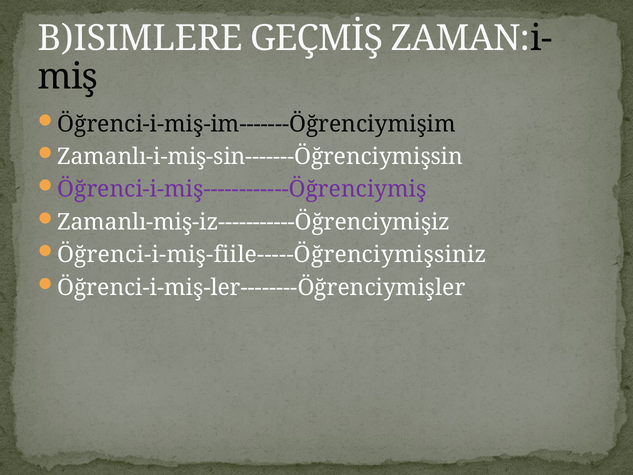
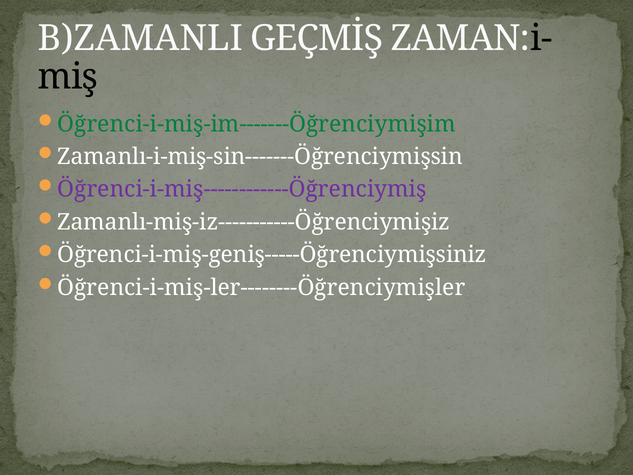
B)ISIMLERE: B)ISIMLERE -> B)ZAMANLI
Öğrenci-i-miş-im-------Öğrenciymişim colour: black -> green
Öğrenci-i-miş-fiile-----Öğrenciymişsiniz: Öğrenci-i-miş-fiile-----Öğrenciymişsiniz -> Öğrenci-i-miş-geniş-----Öğrenciymişsiniz
